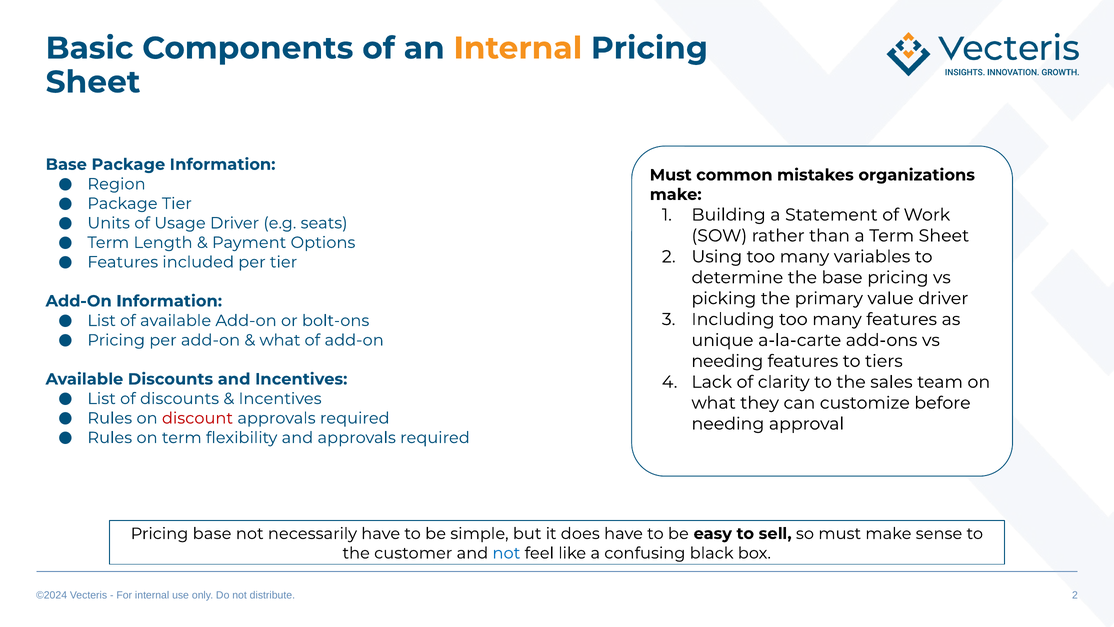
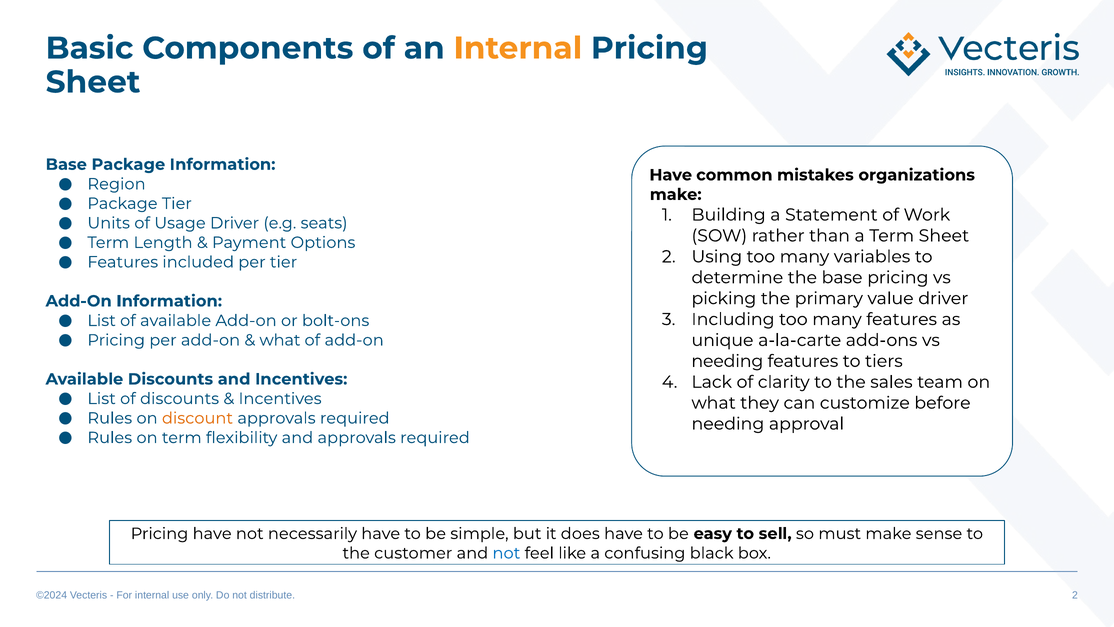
Must at (671, 175): Must -> Have
discount colour: red -> orange
Pricing base: base -> have
